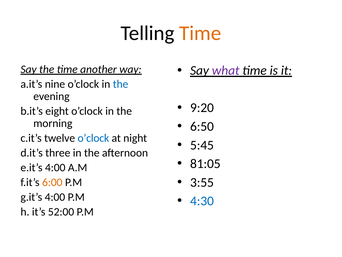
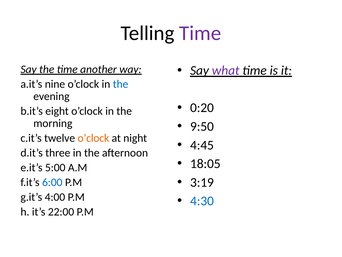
Time at (200, 33) colour: orange -> purple
9:20: 9:20 -> 0:20
6:50: 6:50 -> 9:50
o’clock at (93, 138) colour: blue -> orange
5:45: 5:45 -> 4:45
81:05: 81:05 -> 18:05
e.it’s 4:00: 4:00 -> 5:00
3:55: 3:55 -> 3:19
6:00 colour: orange -> blue
52:00: 52:00 -> 22:00
